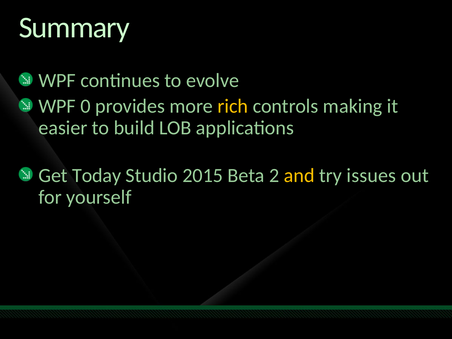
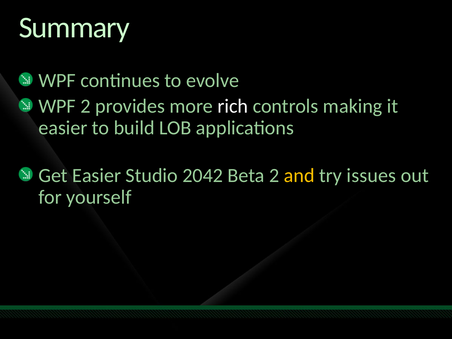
WPF 0: 0 -> 2
rich colour: yellow -> white
Get Today: Today -> Easier
2015: 2015 -> 2042
